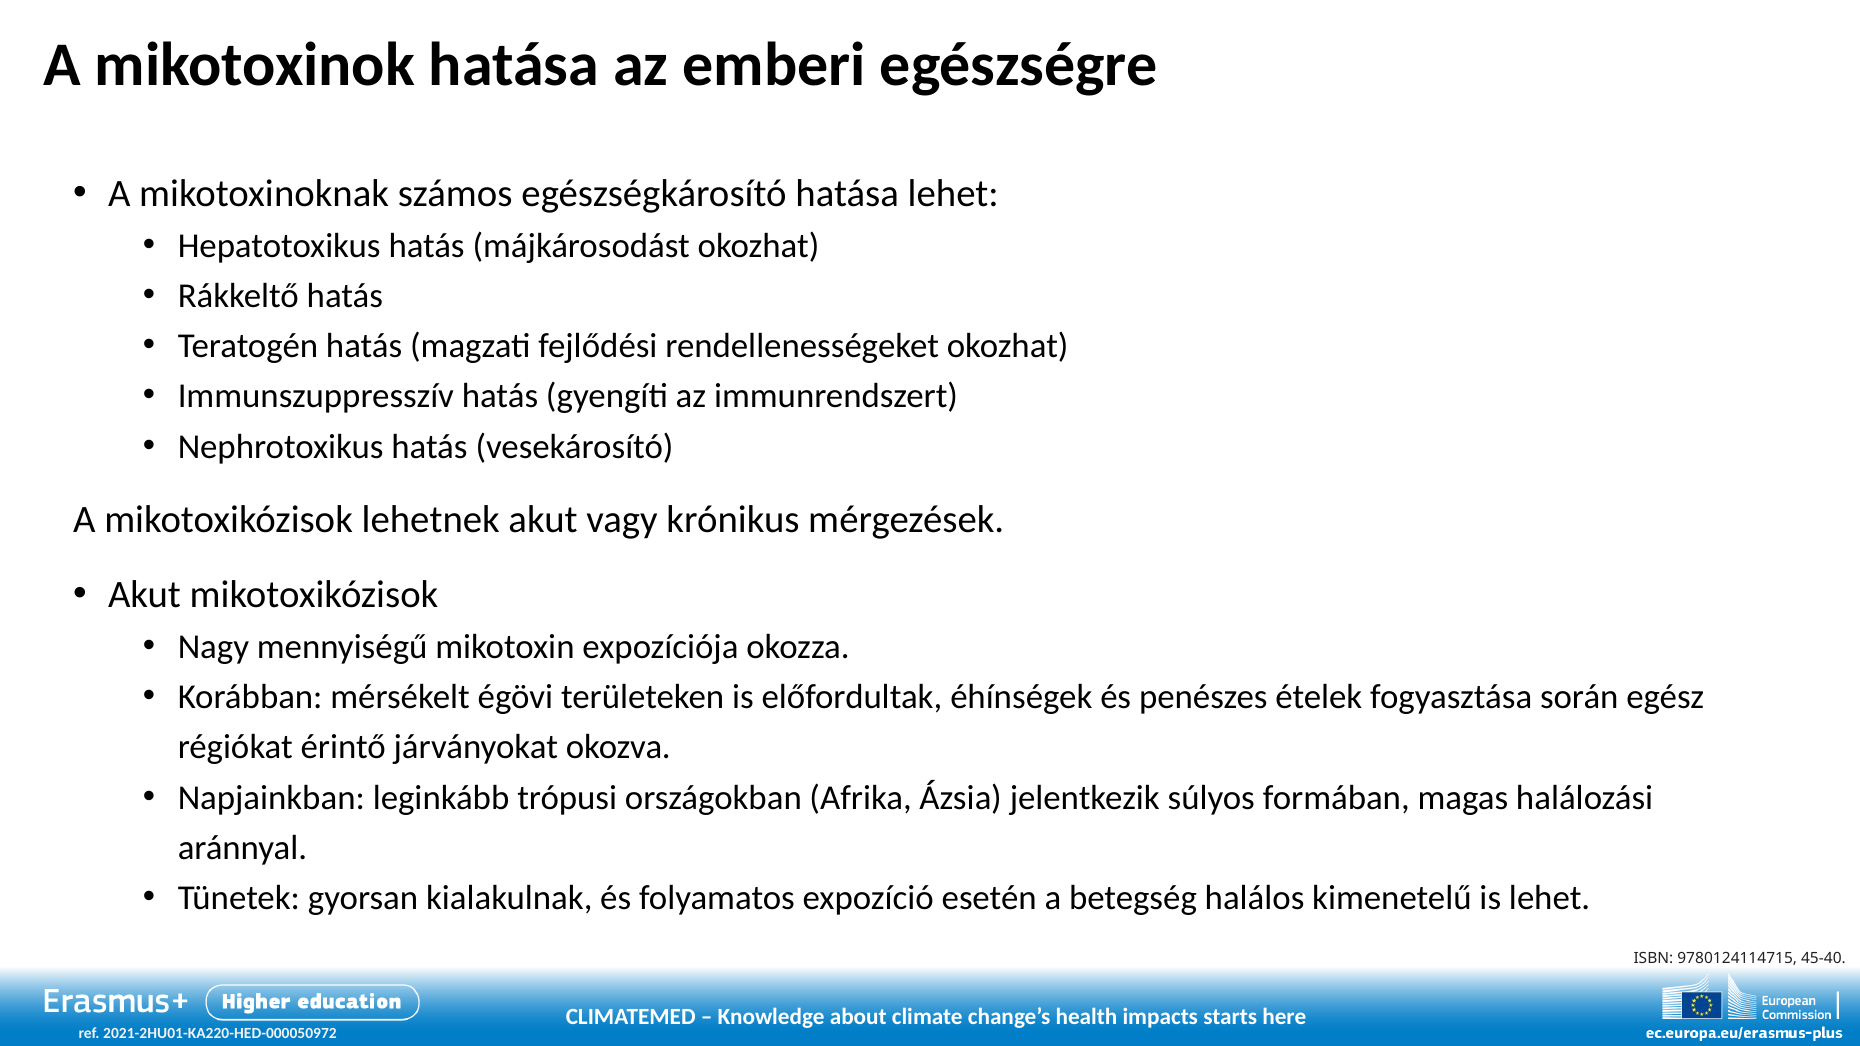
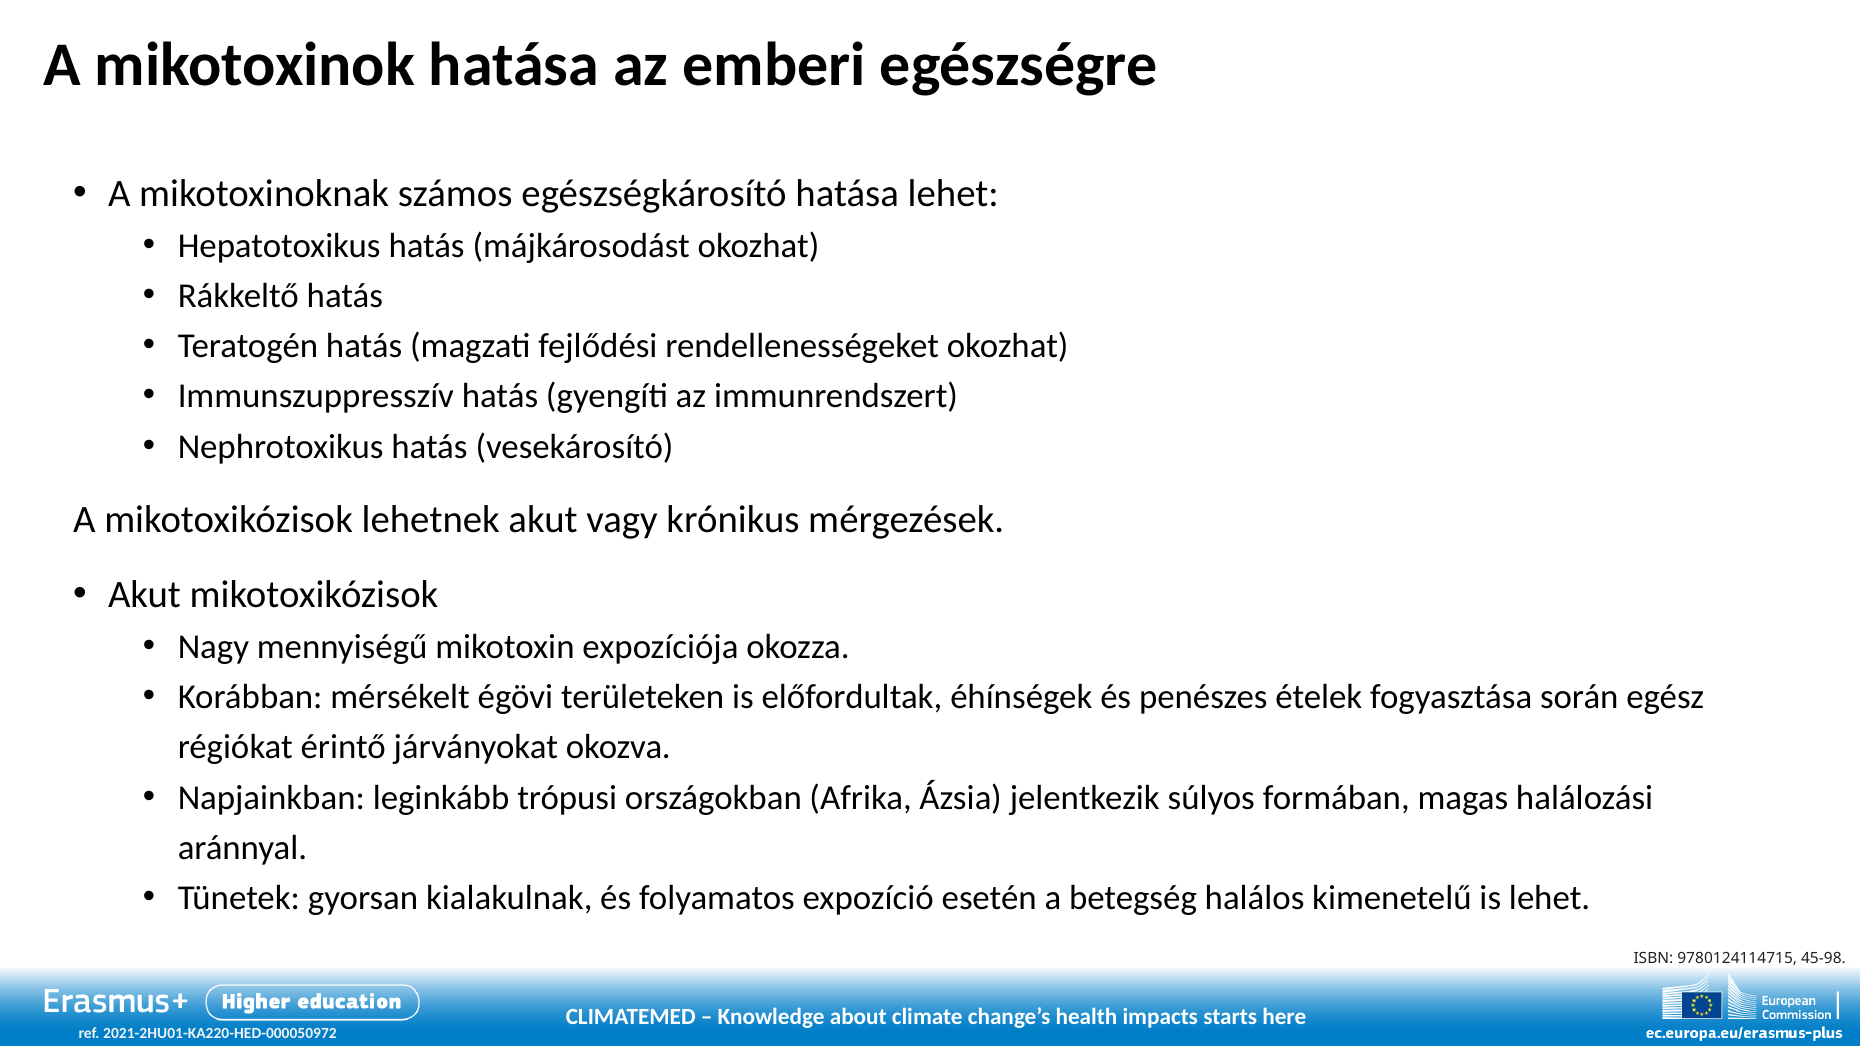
45-40: 45-40 -> 45-98
